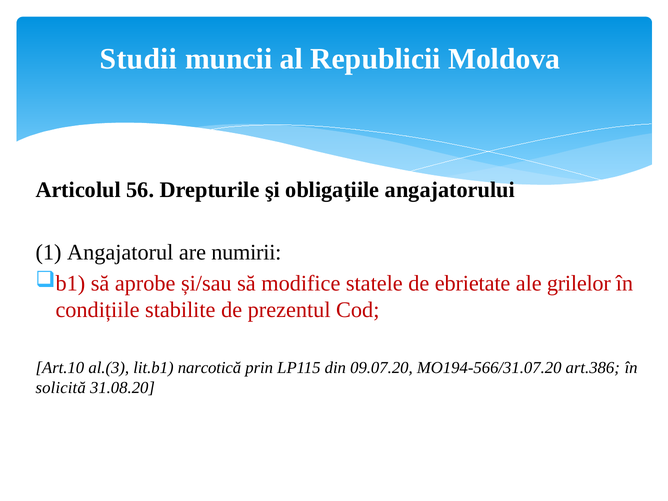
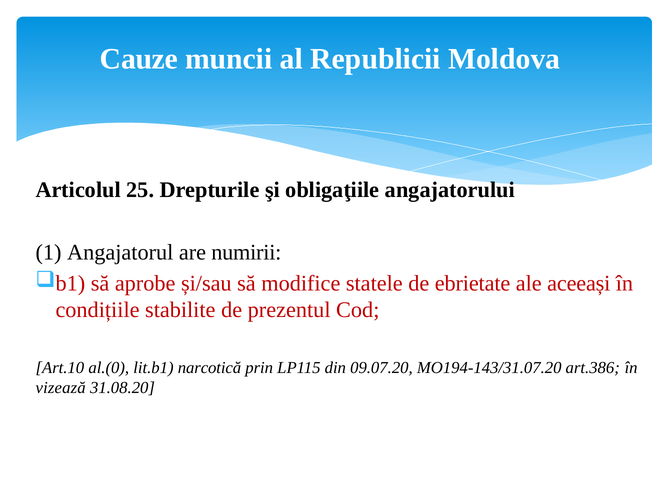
Studii: Studii -> Cauze
56: 56 -> 25
grilelor: grilelor -> aceeași
al.(3: al.(3 -> al.(0
MO194-566/31.07.20: MO194-566/31.07.20 -> MO194-143/31.07.20
solicită: solicită -> vizează
